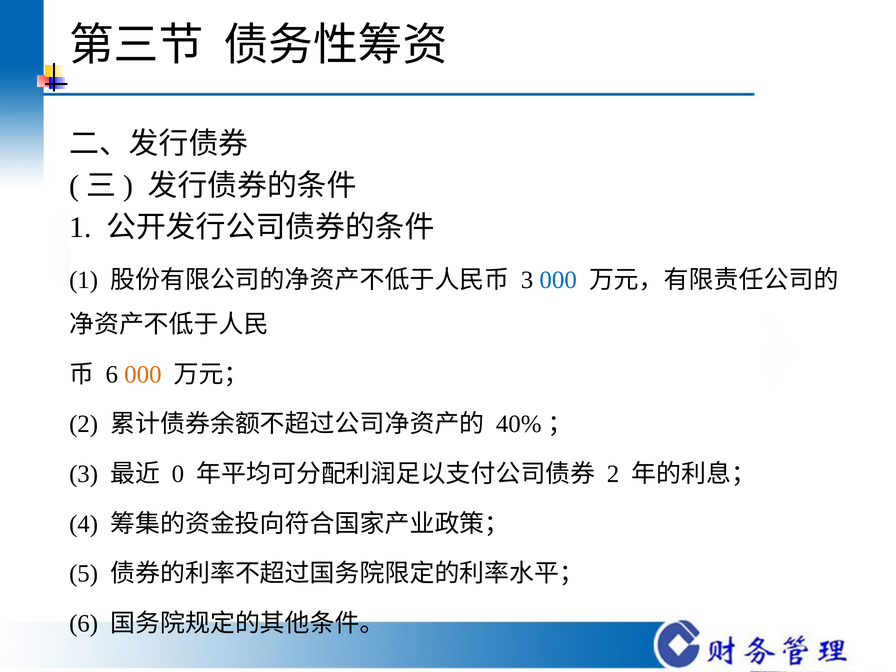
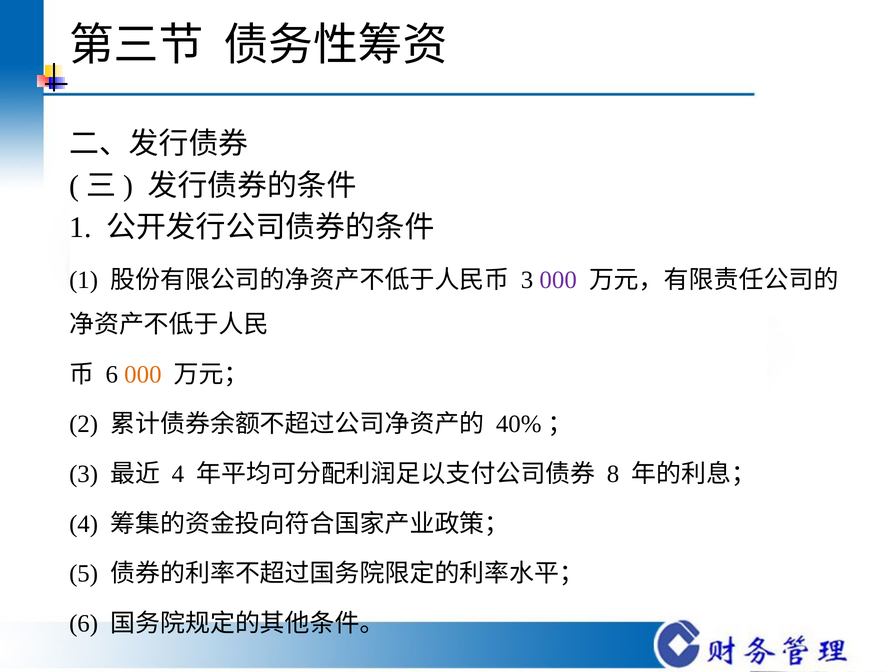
000 at (558, 280) colour: blue -> purple
0 at (178, 474): 0 -> 4
2 at (613, 474): 2 -> 8
